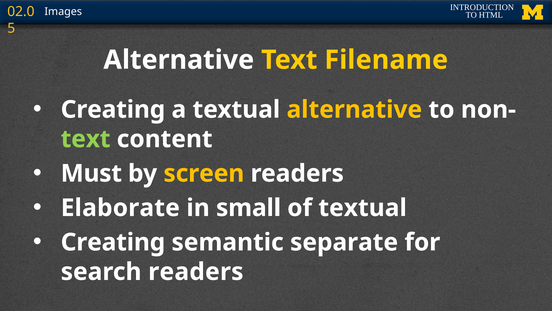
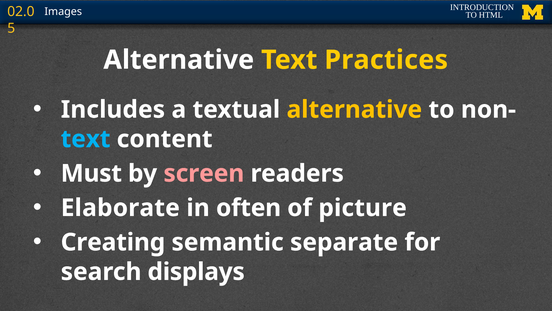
Filename: Filename -> Practices
Creating at (113, 109): Creating -> Includes
text at (86, 139) colour: light green -> light blue
screen colour: yellow -> pink
small: small -> often
of textual: textual -> picture
search readers: readers -> displays
